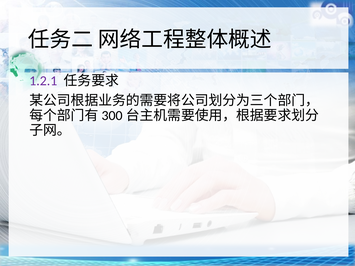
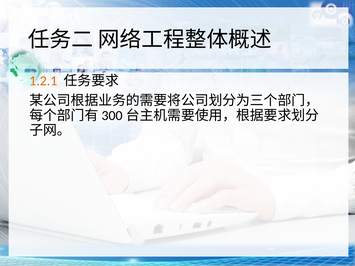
1.2.1 colour: purple -> orange
